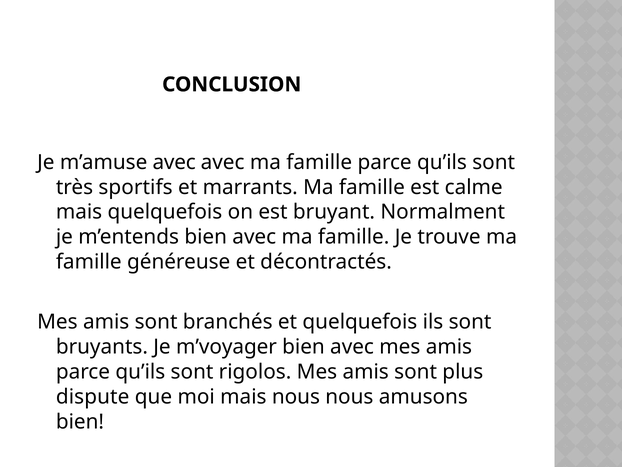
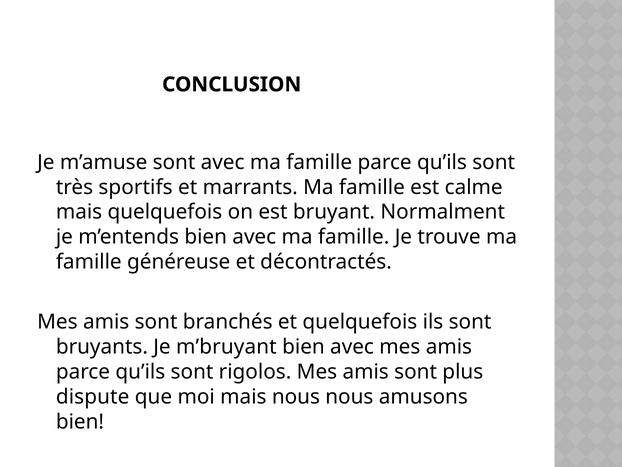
m’amuse avec: avec -> sont
m’voyager: m’voyager -> m’bruyant
